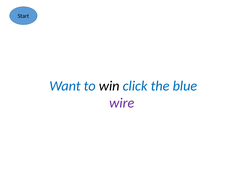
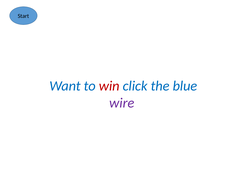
win colour: black -> red
